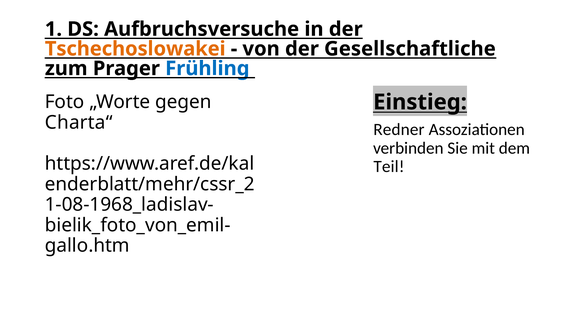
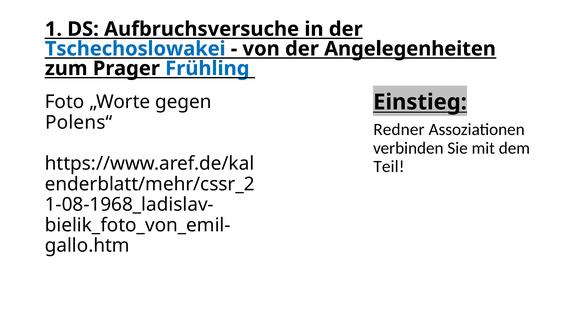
Tschechoslowakei colour: orange -> blue
Gesellschaftliche: Gesellschaftliche -> Angelegenheiten
Charta“: Charta“ -> Polens“
